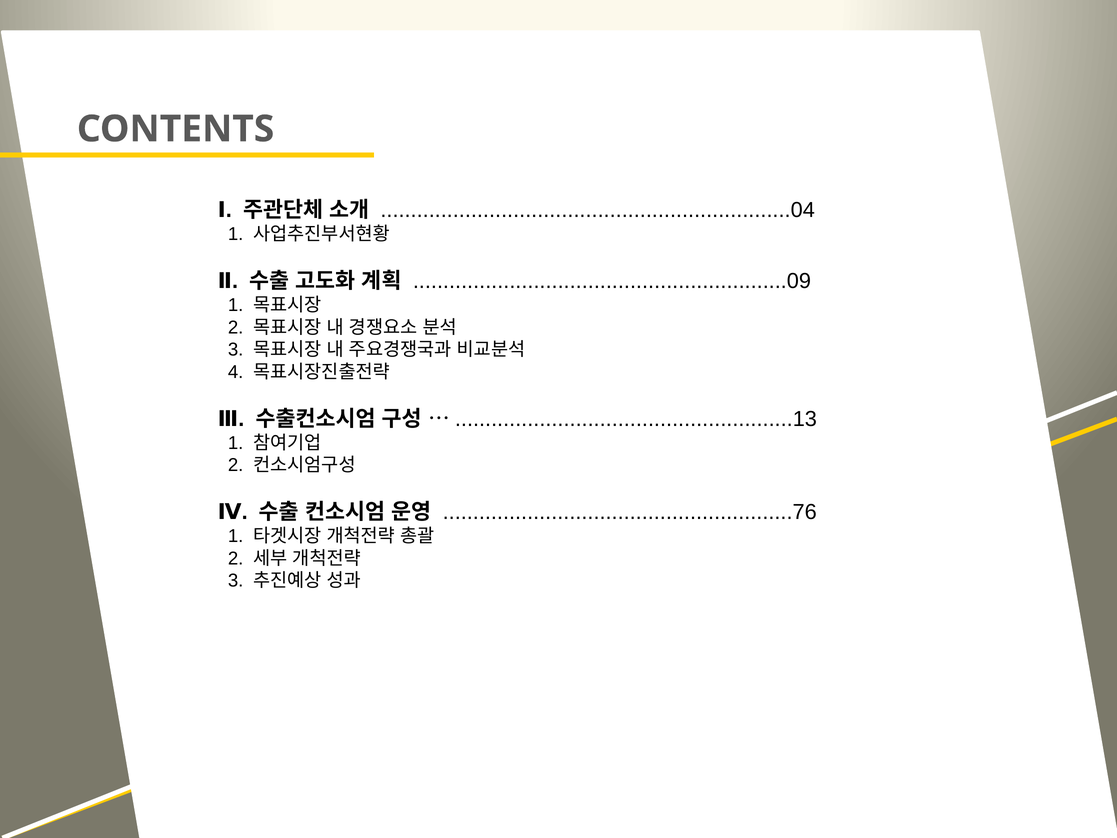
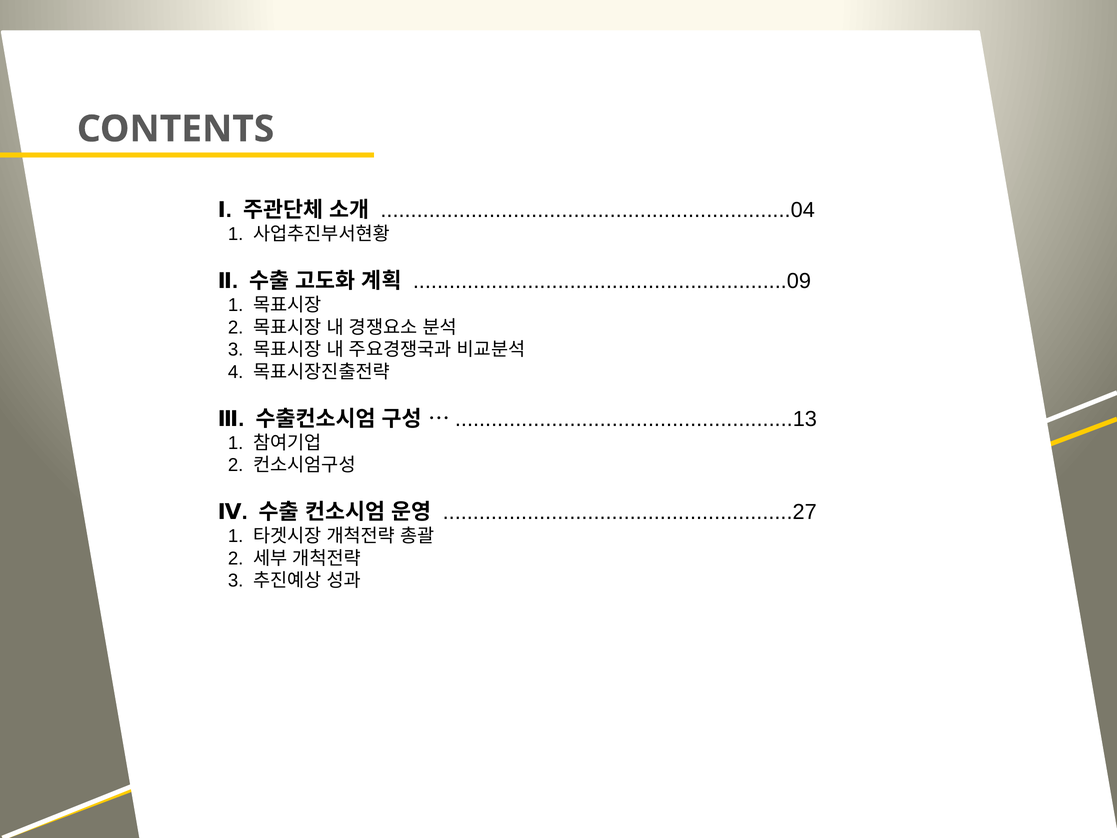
..........................................................76: ..........................................................76 -> ..........................................................27
